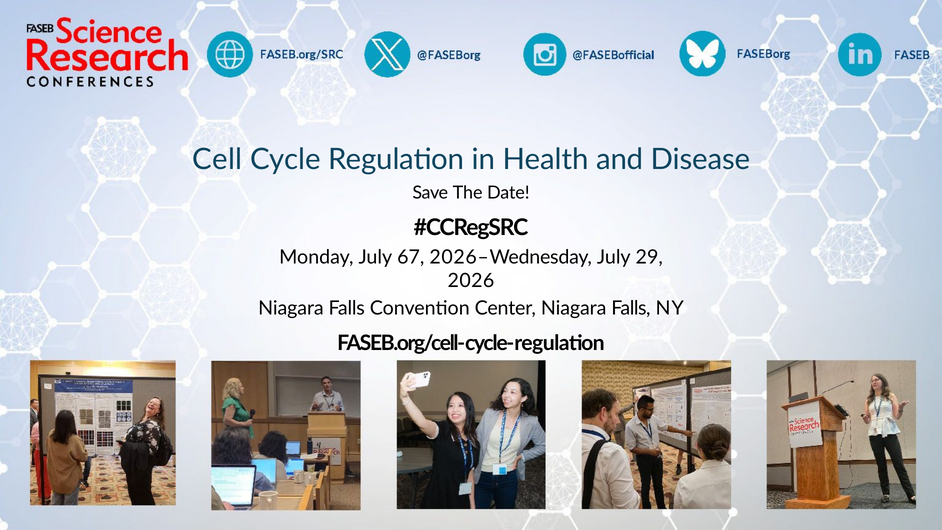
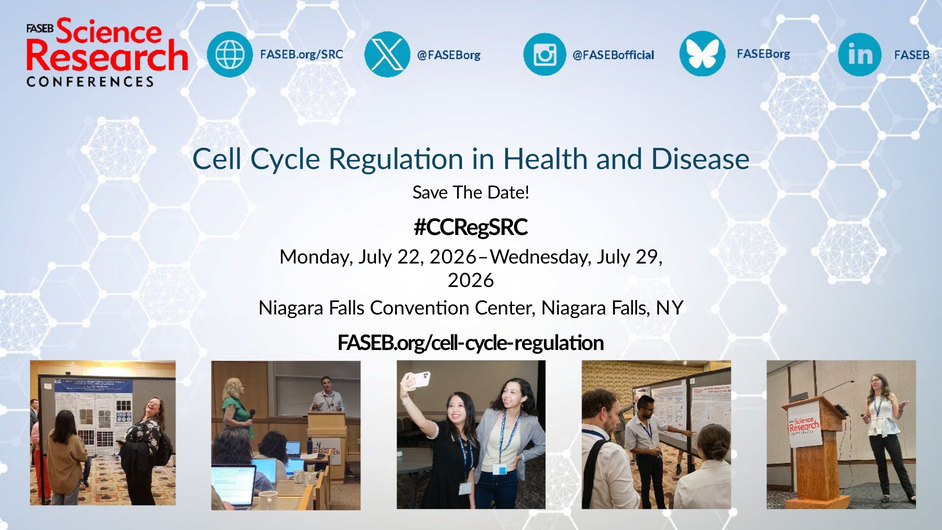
67: 67 -> 22
